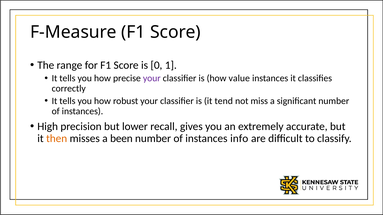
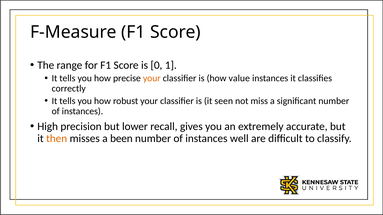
your at (152, 78) colour: purple -> orange
tend: tend -> seen
info: info -> well
